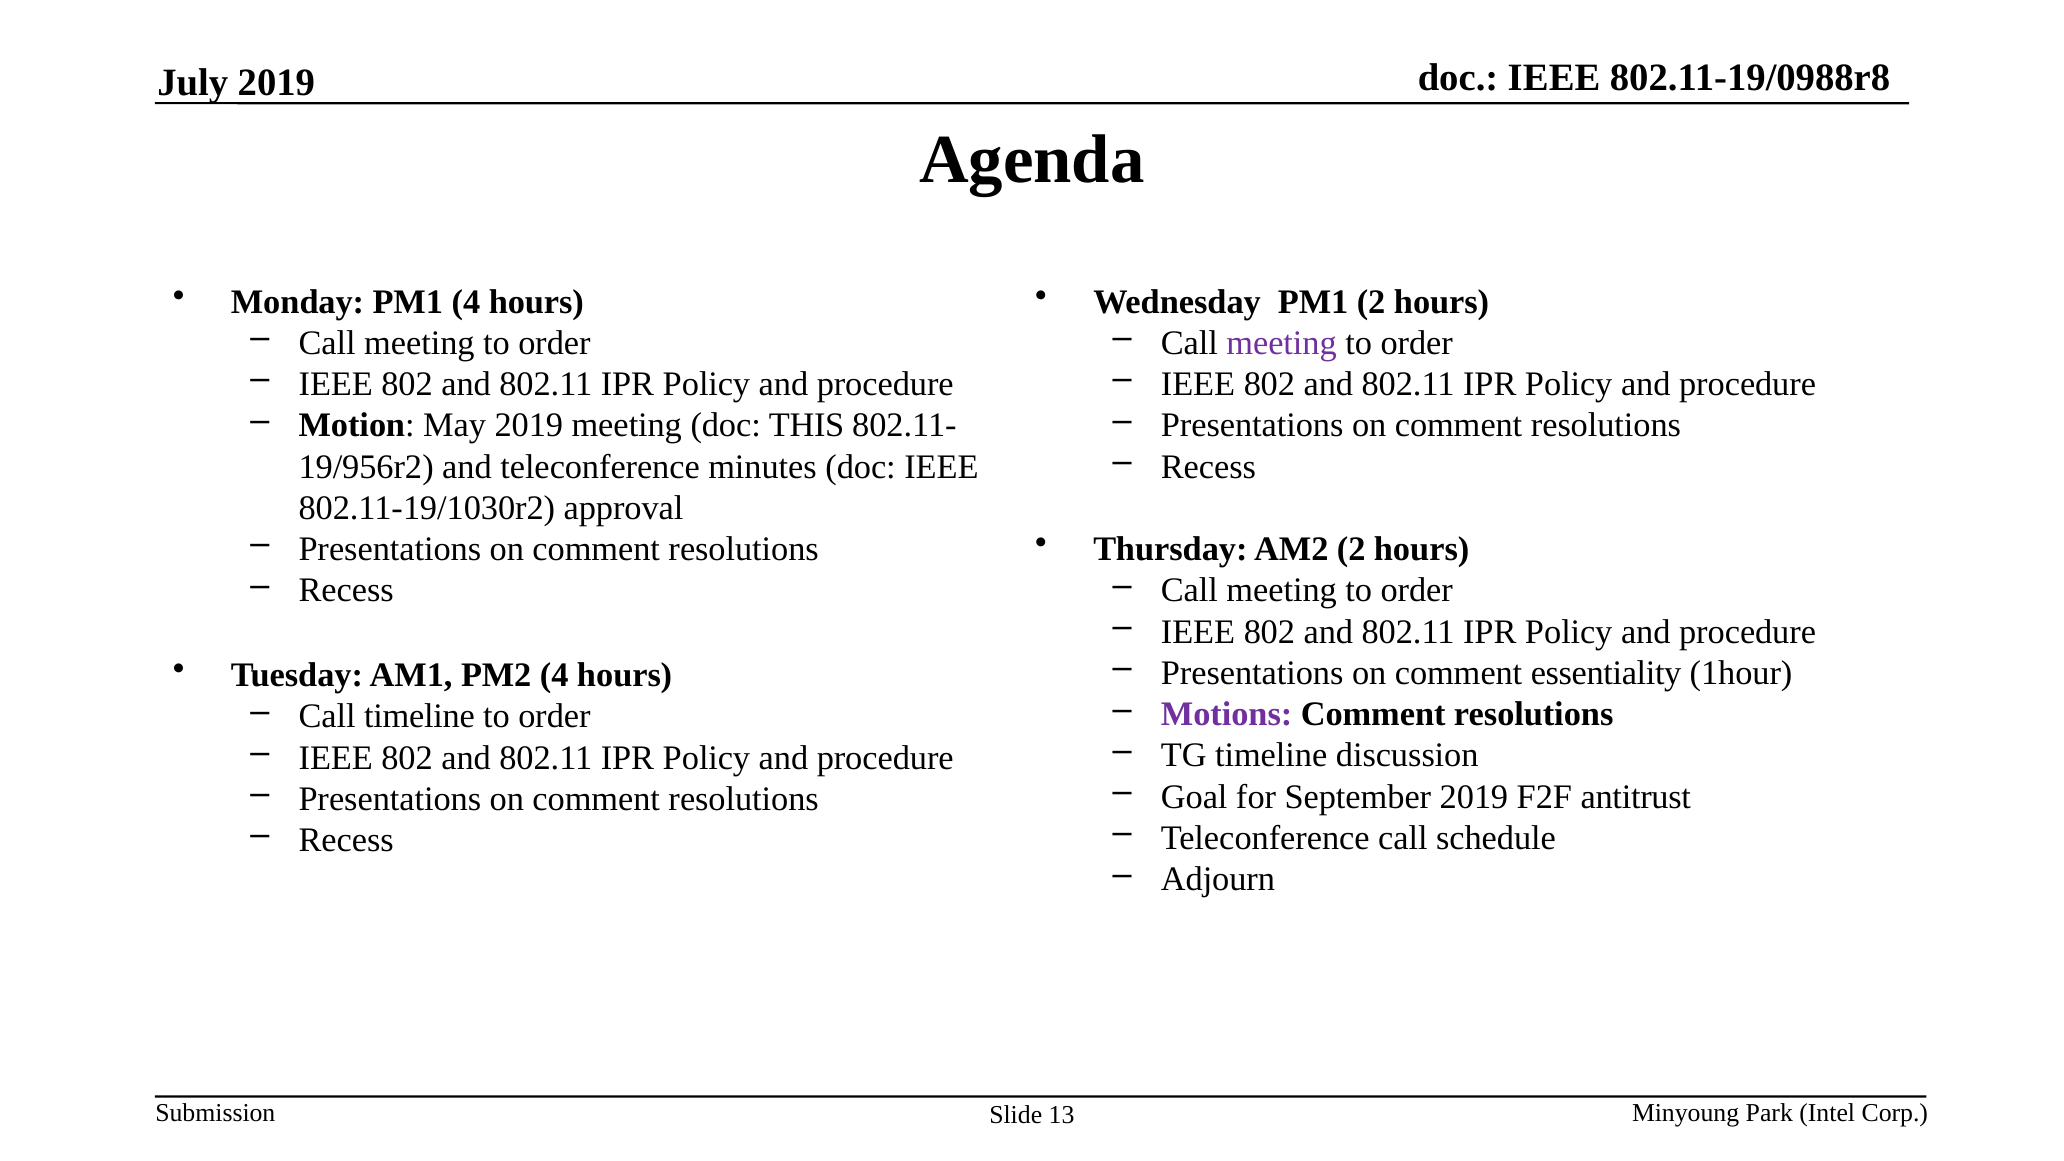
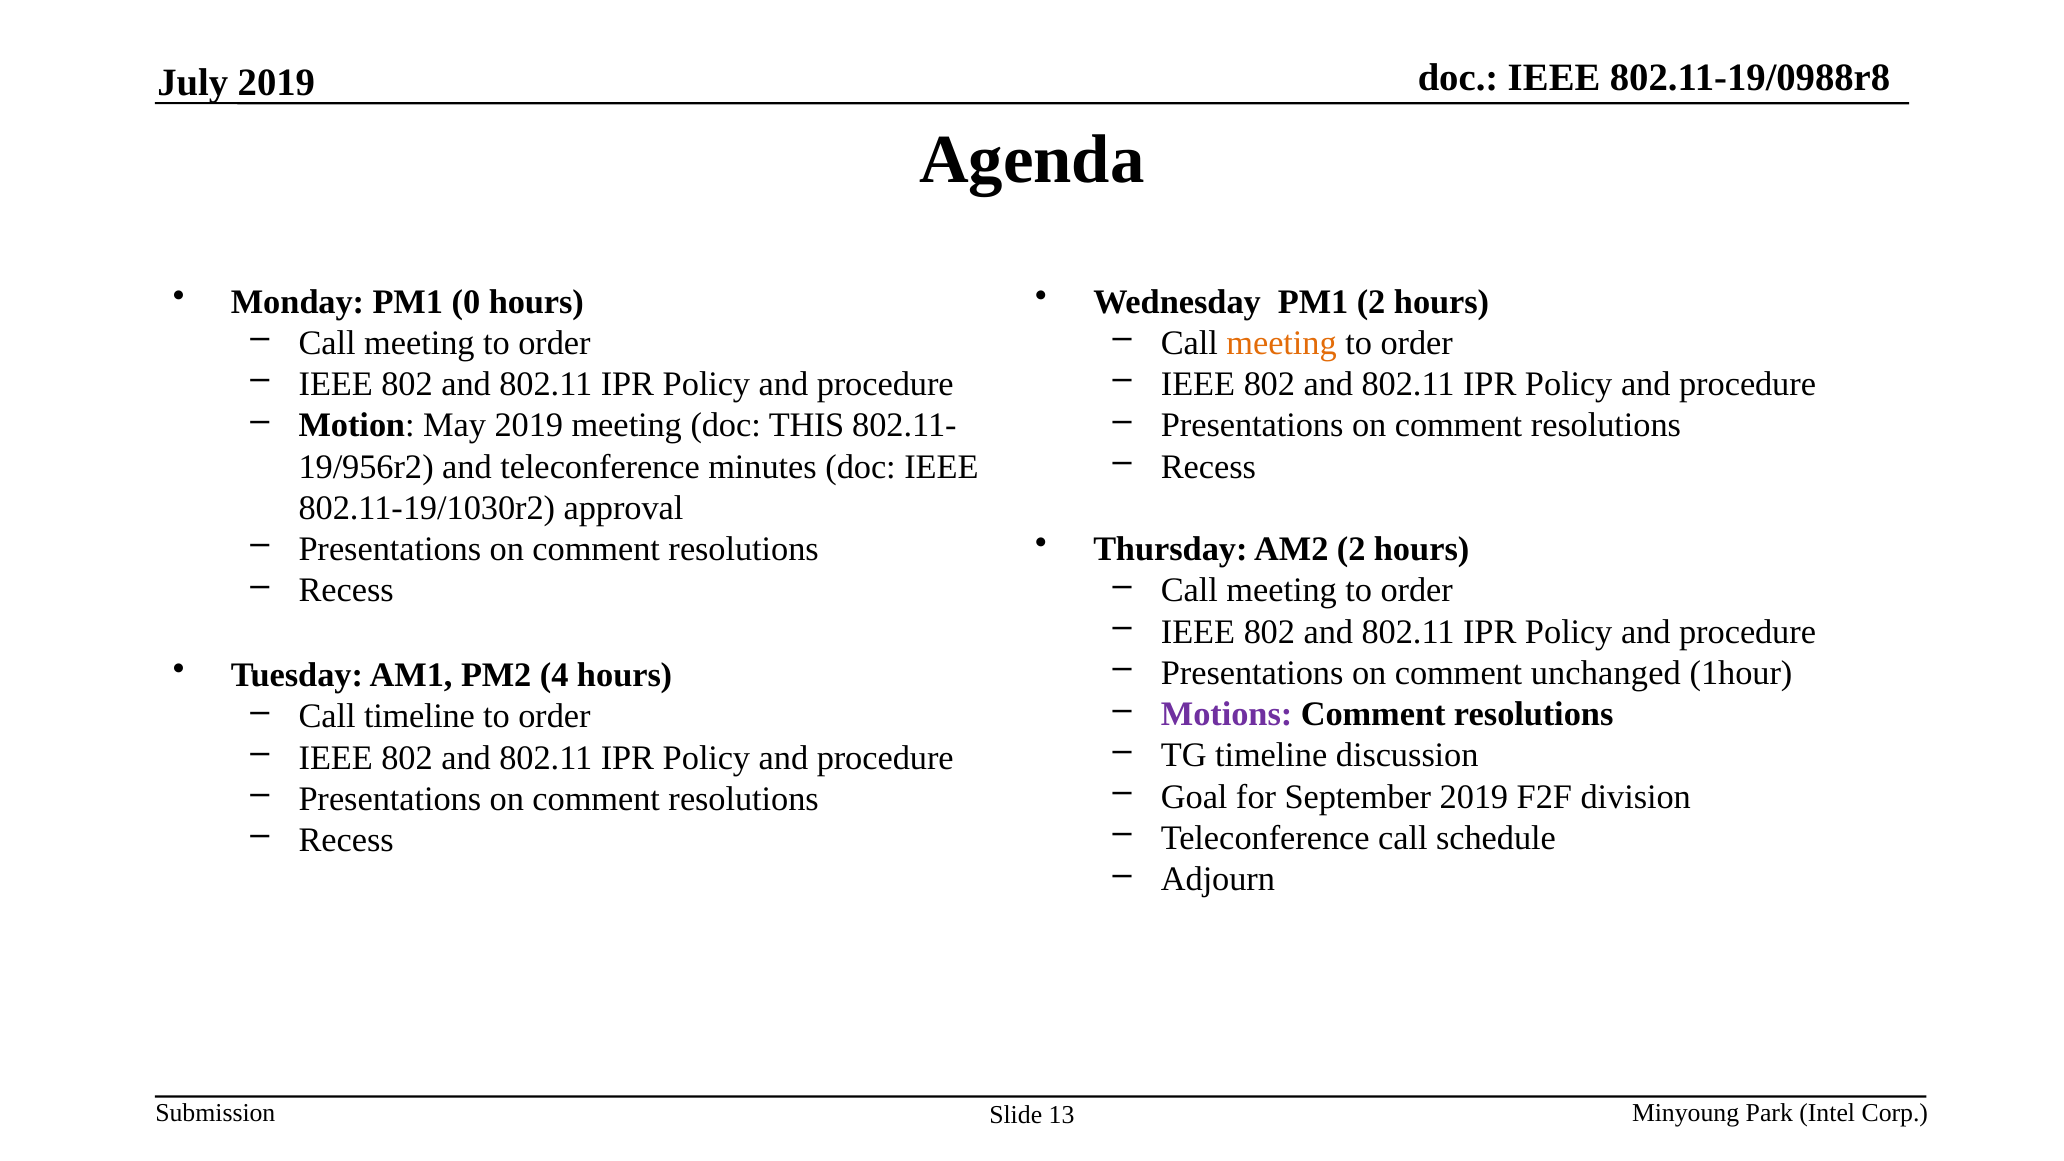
PM1 4: 4 -> 0
meeting at (1282, 343) colour: purple -> orange
essentiality: essentiality -> unchanged
antitrust: antitrust -> division
